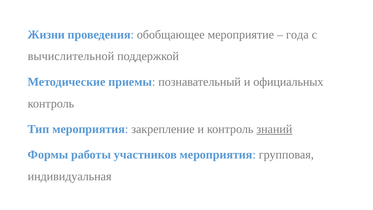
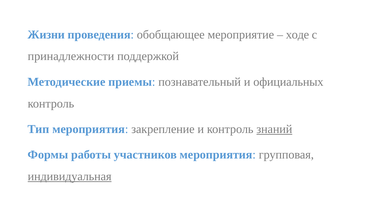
года: года -> ходе
вычислительной: вычислительной -> принадлежности
индивидуальная underline: none -> present
